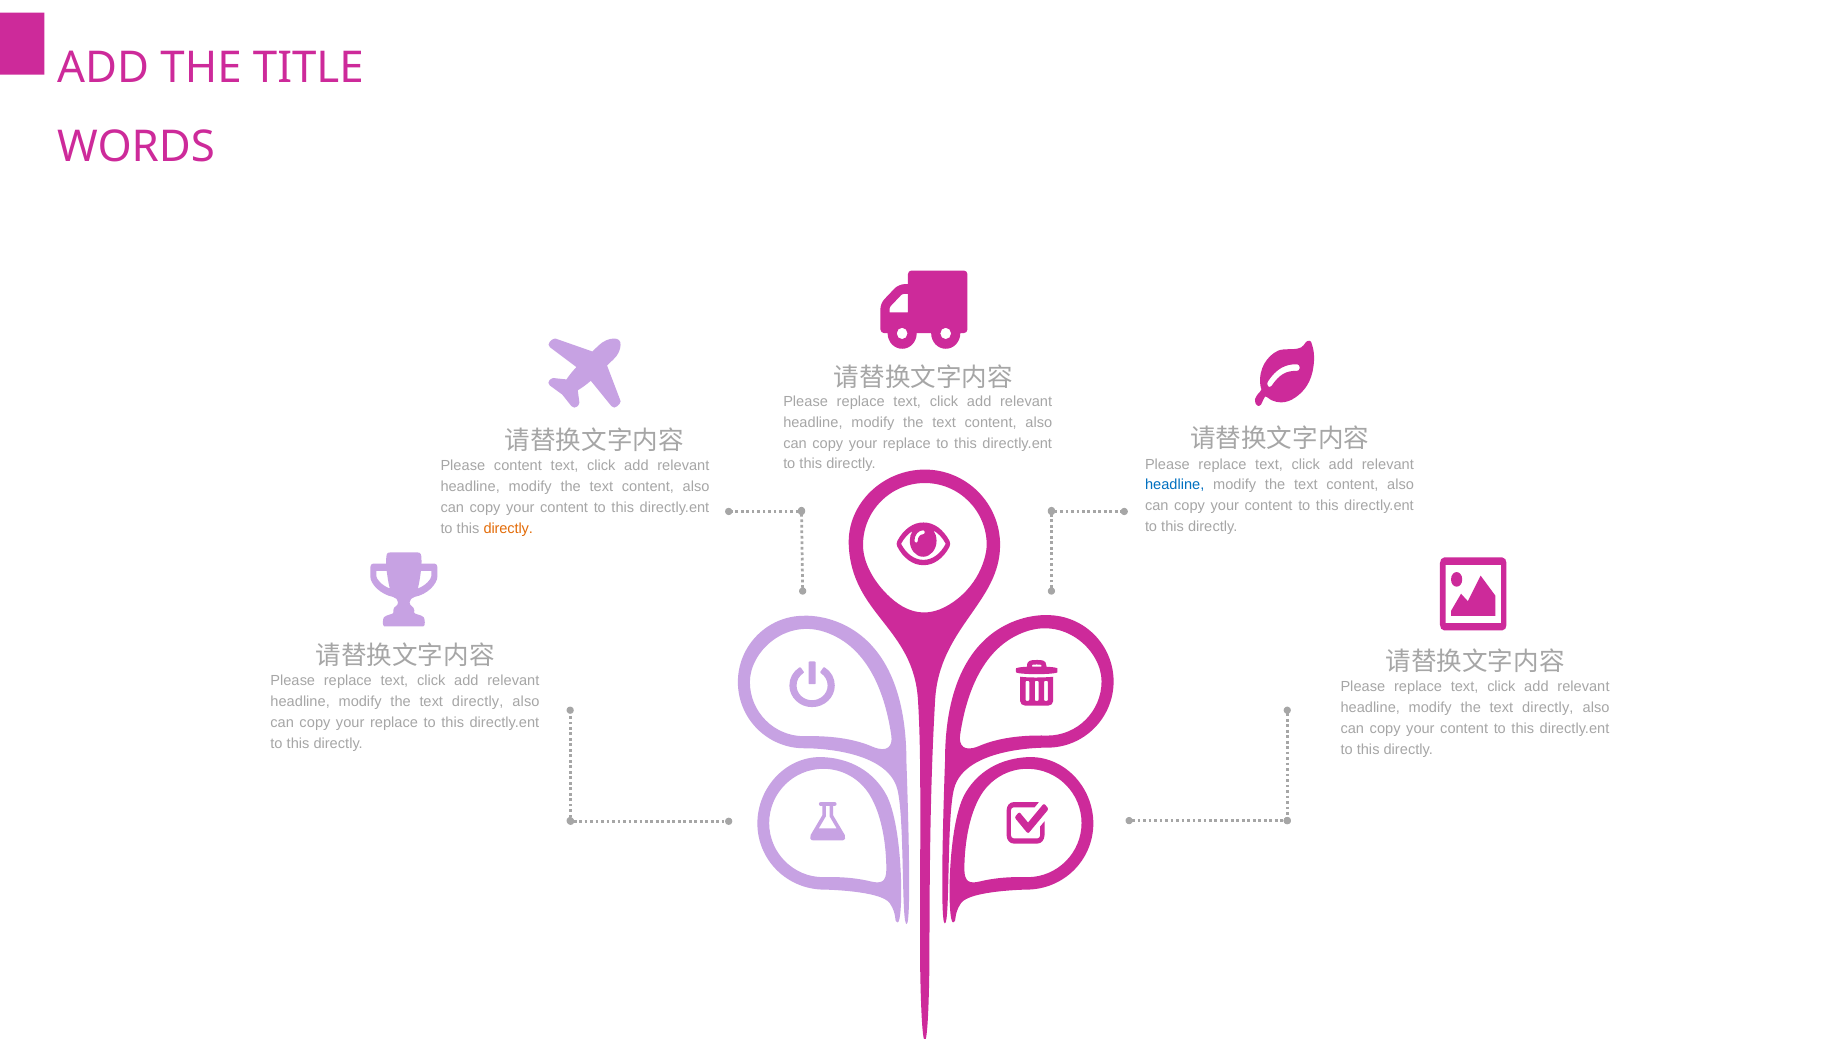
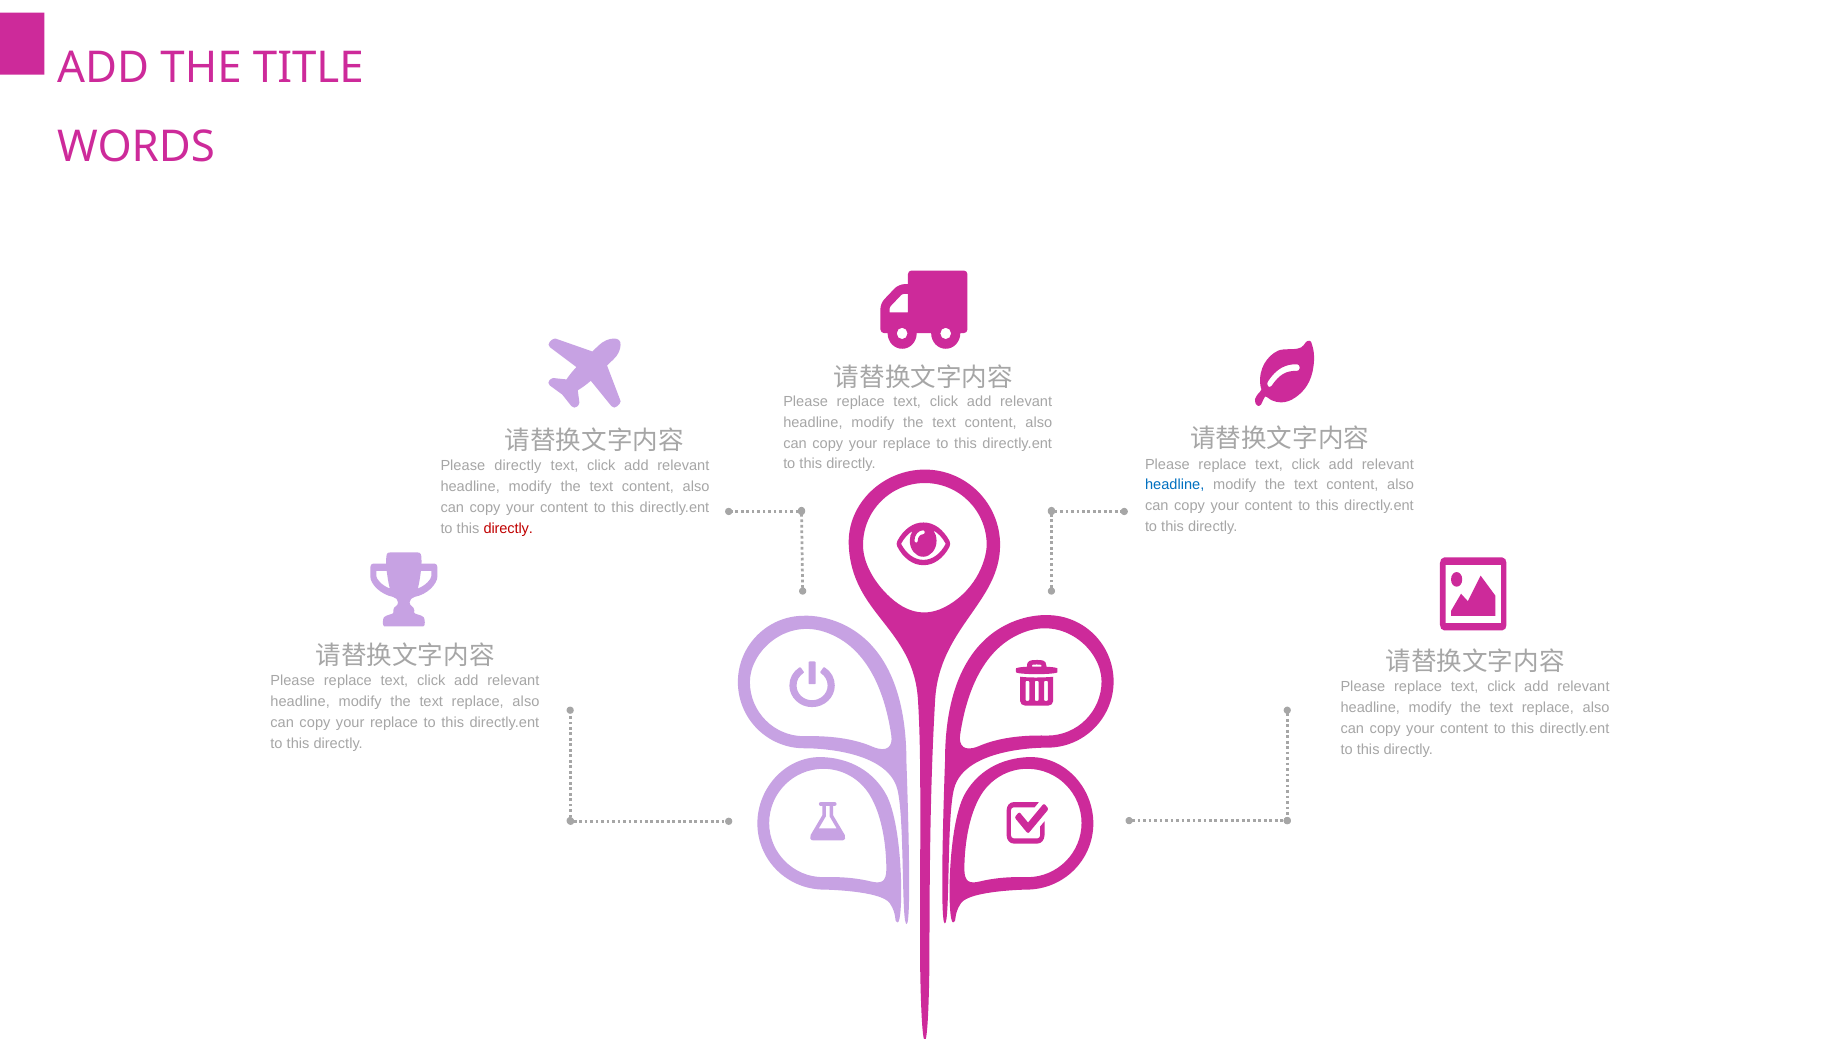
Please content: content -> directly
directly at (508, 529) colour: orange -> red
directly at (478, 702): directly -> replace
directly at (1548, 707): directly -> replace
